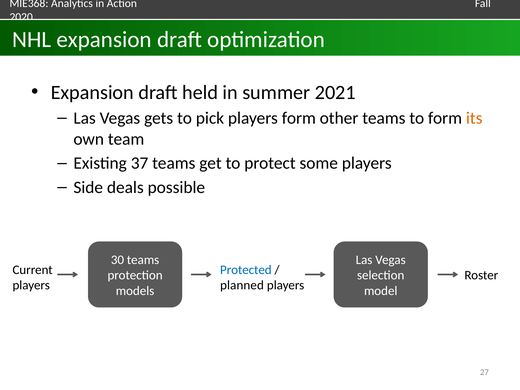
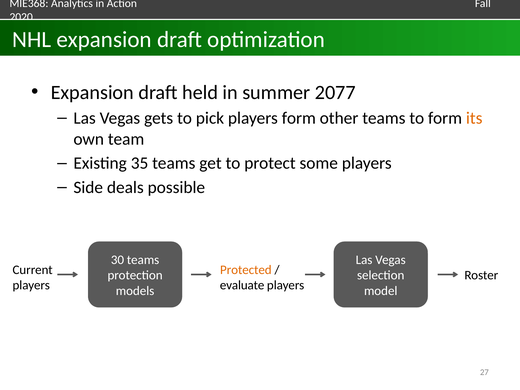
2021: 2021 -> 2077
37: 37 -> 35
Protected colour: blue -> orange
planned: planned -> evaluate
